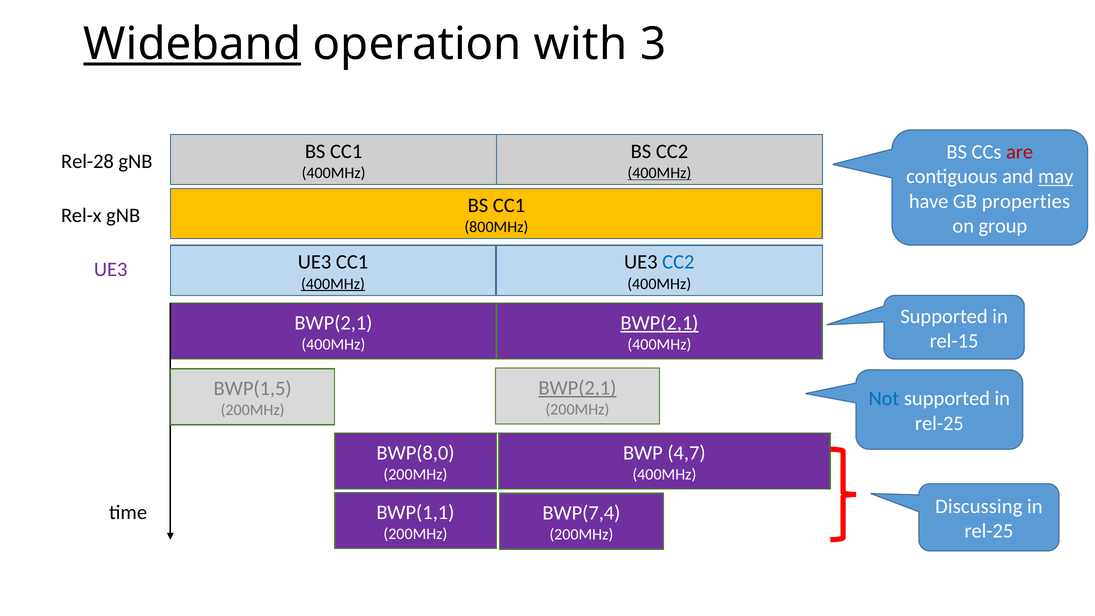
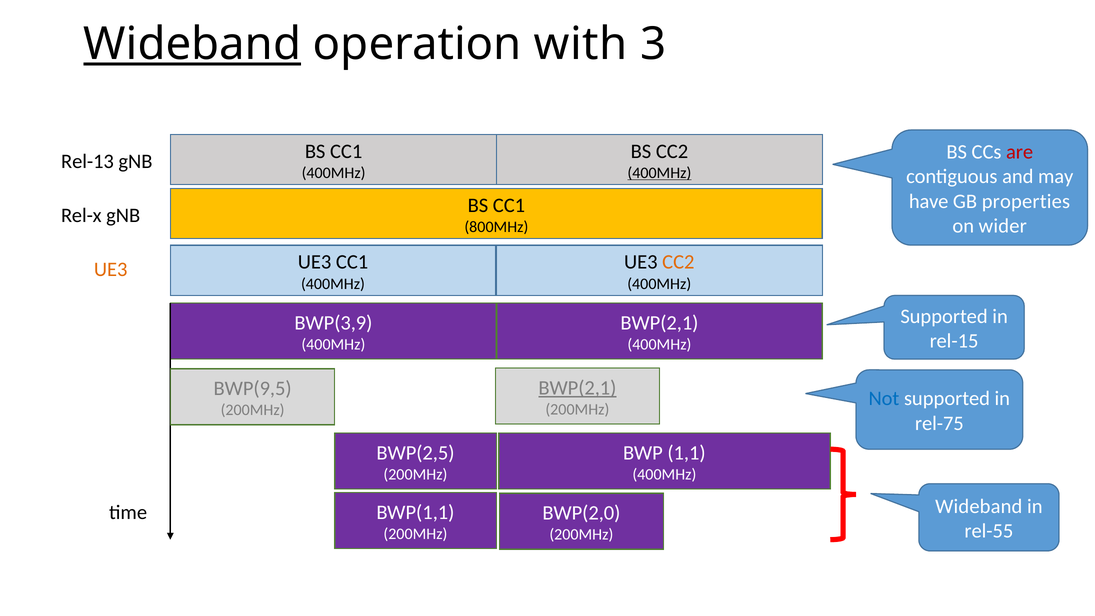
Rel-28: Rel-28 -> Rel-13
may underline: present -> none
group: group -> wider
CC2 at (678, 262) colour: blue -> orange
UE3 at (111, 269) colour: purple -> orange
400MHz at (333, 284) underline: present -> none
BWP(2,1 at (659, 323) underline: present -> none
BWP(2,1 at (333, 323): BWP(2,1 -> BWP(3,9
BWP(1,5: BWP(1,5 -> BWP(9,5
rel-25 at (939, 423): rel-25 -> rel-75
BWP(8,0: BWP(8,0 -> BWP(2,5
4,7: 4,7 -> 1,1
Discussing at (979, 506): Discussing -> Wideband
BWP(7,4: BWP(7,4 -> BWP(2,0
rel-25 at (989, 531): rel-25 -> rel-55
